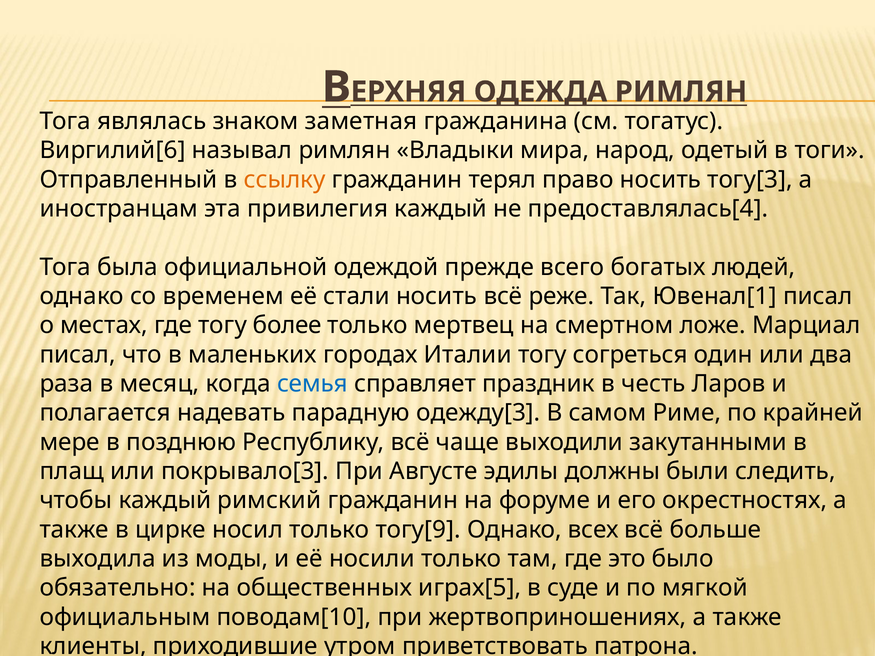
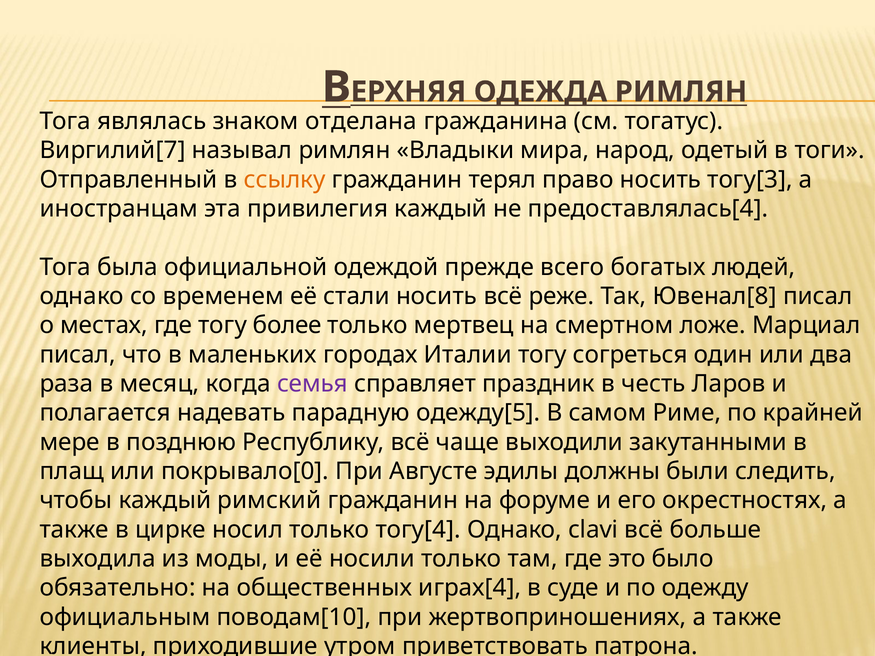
заметная: заметная -> отделана
Виргилий[6: Виргилий[6 -> Виргилий[7
Ювенал[1: Ювенал[1 -> Ювенал[8
семья colour: blue -> purple
одежду[3: одежду[3 -> одежду[5
покрывало[3: покрывало[3 -> покрывало[0
тогу[9: тогу[9 -> тогу[4
всех: всех -> clavi
играх[5: играх[5 -> играх[4
мягкой: мягкой -> одежду
